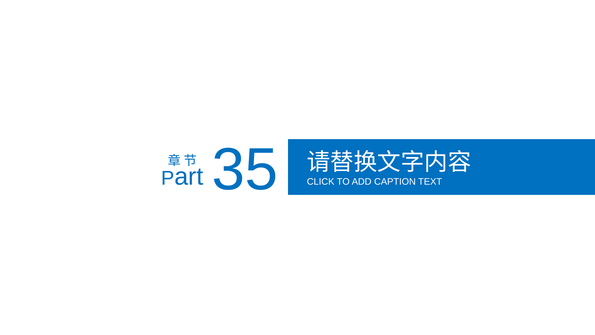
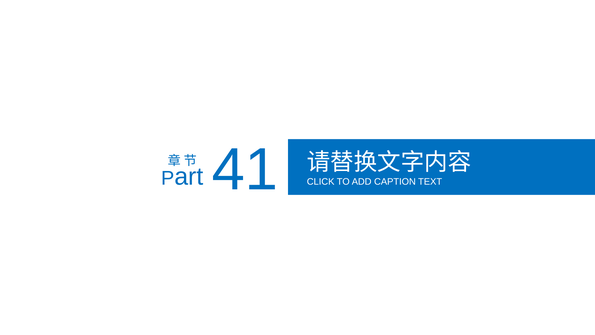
35: 35 -> 41
